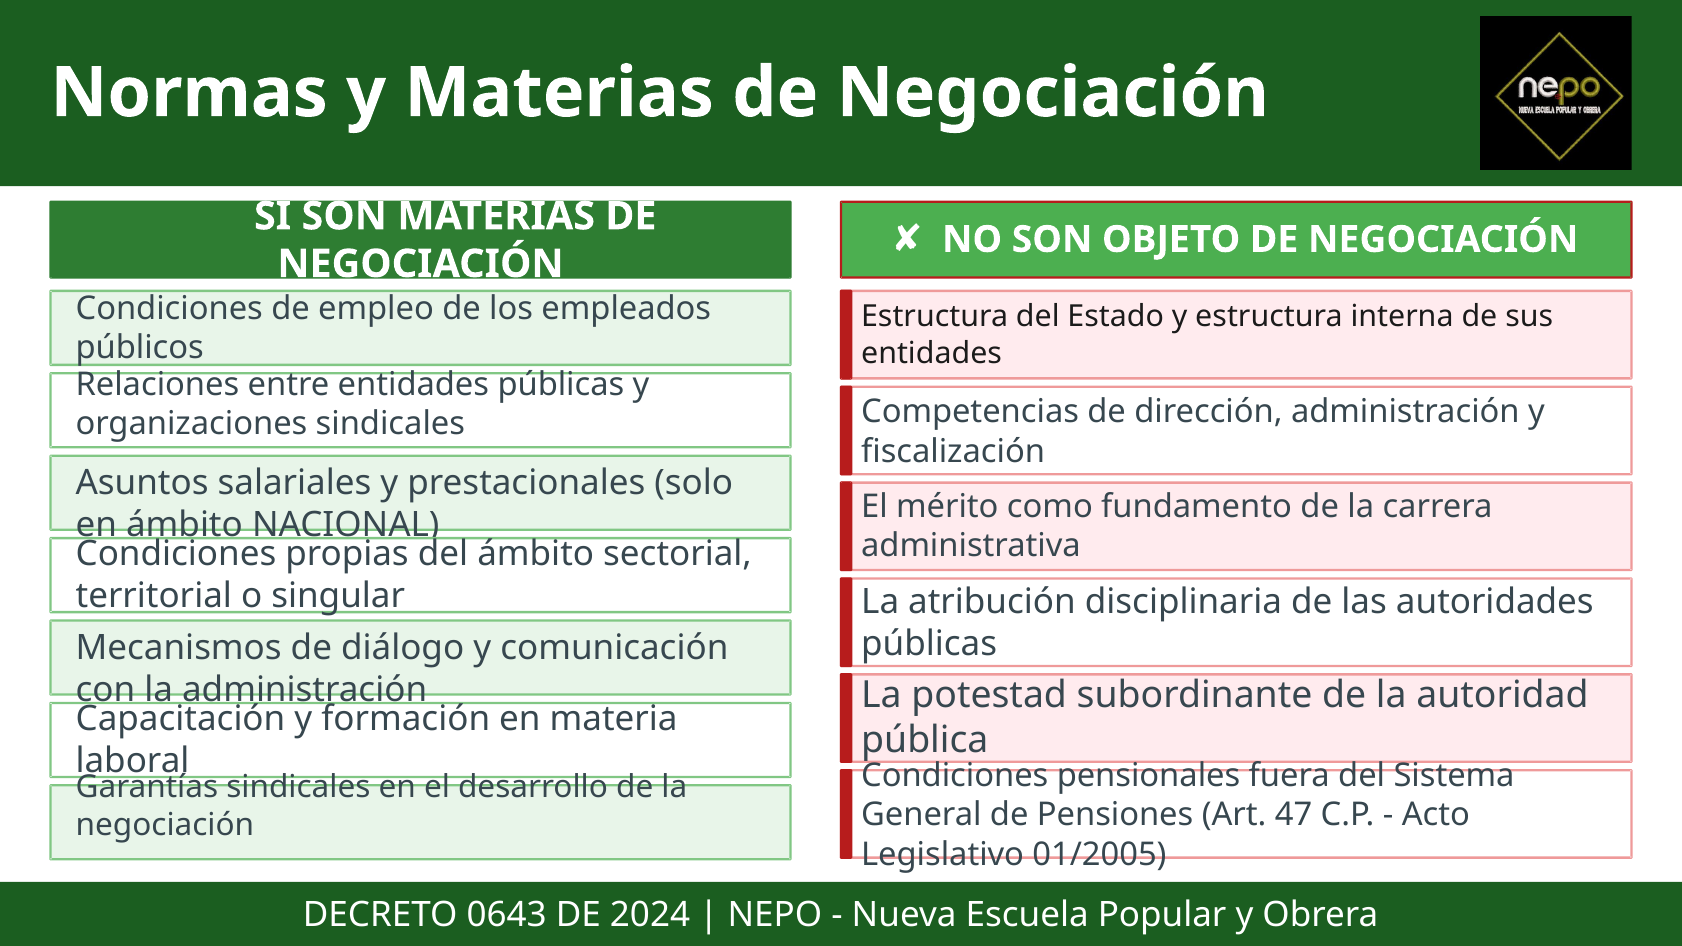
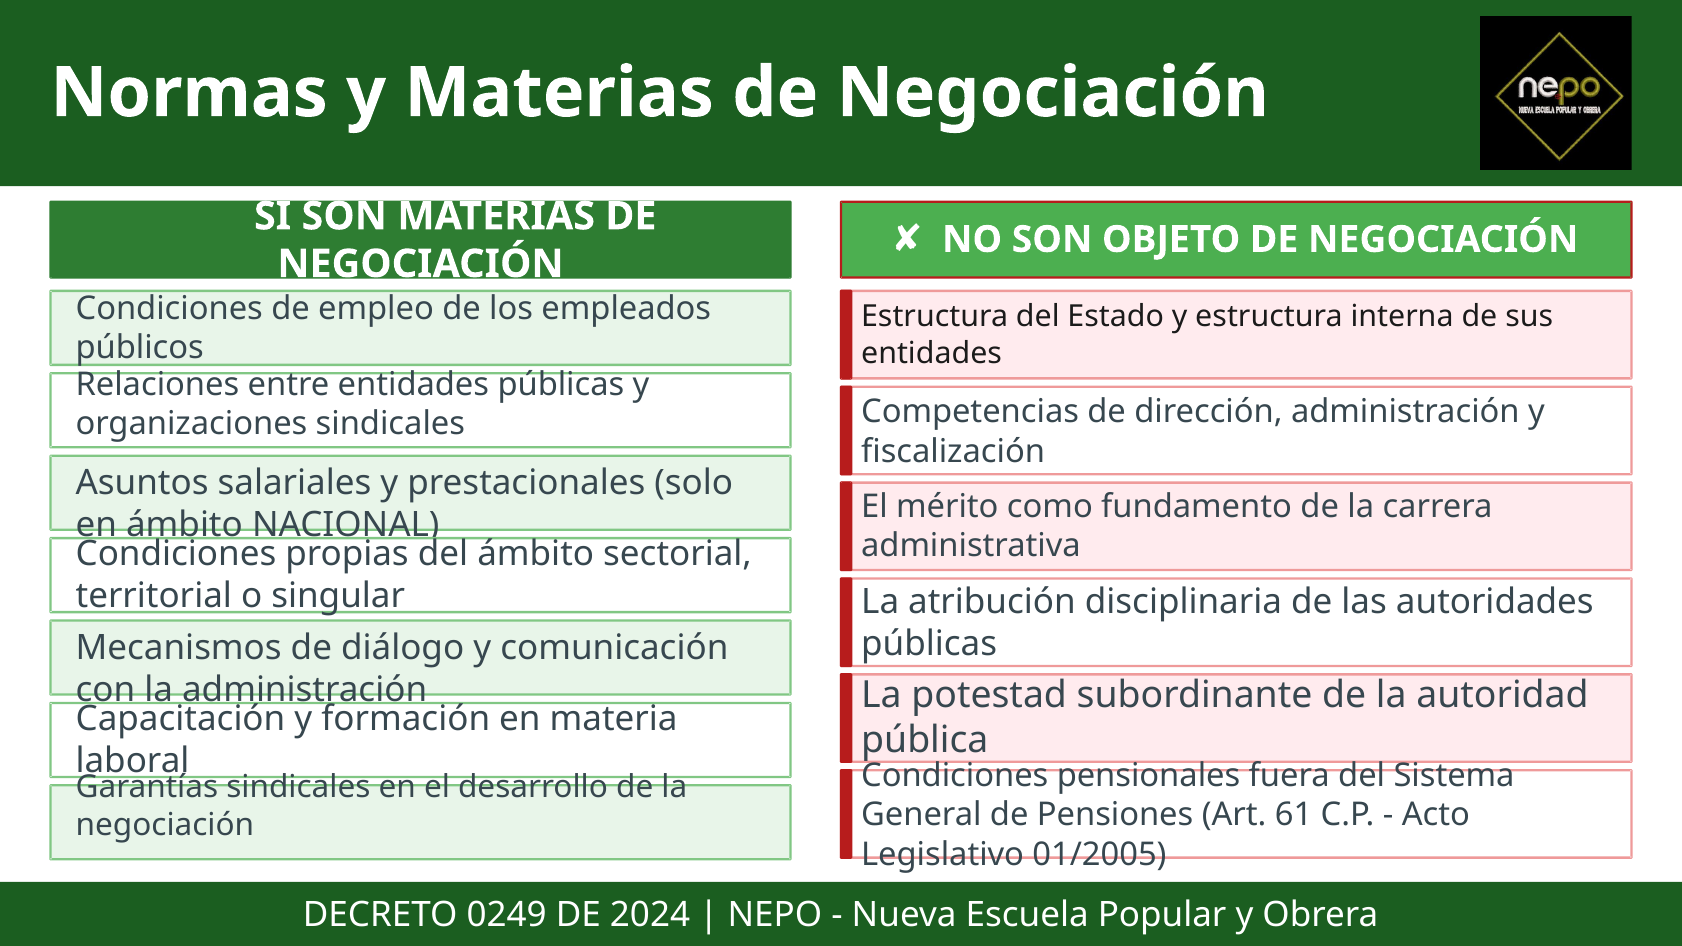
47: 47 -> 61
0643: 0643 -> 0249
